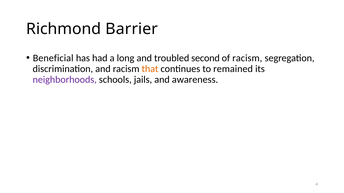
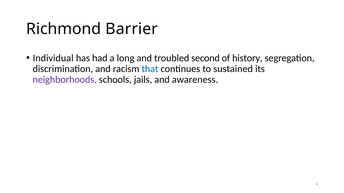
Beneficial: Beneficial -> Individual
of racism: racism -> history
that colour: orange -> blue
remained: remained -> sustained
